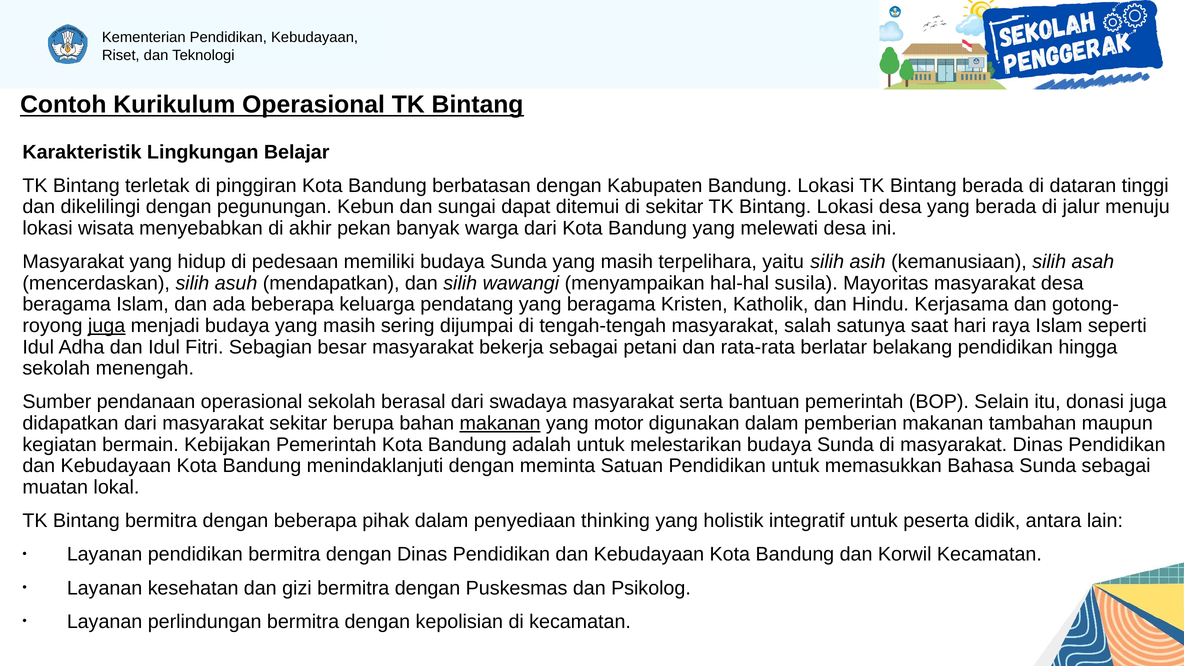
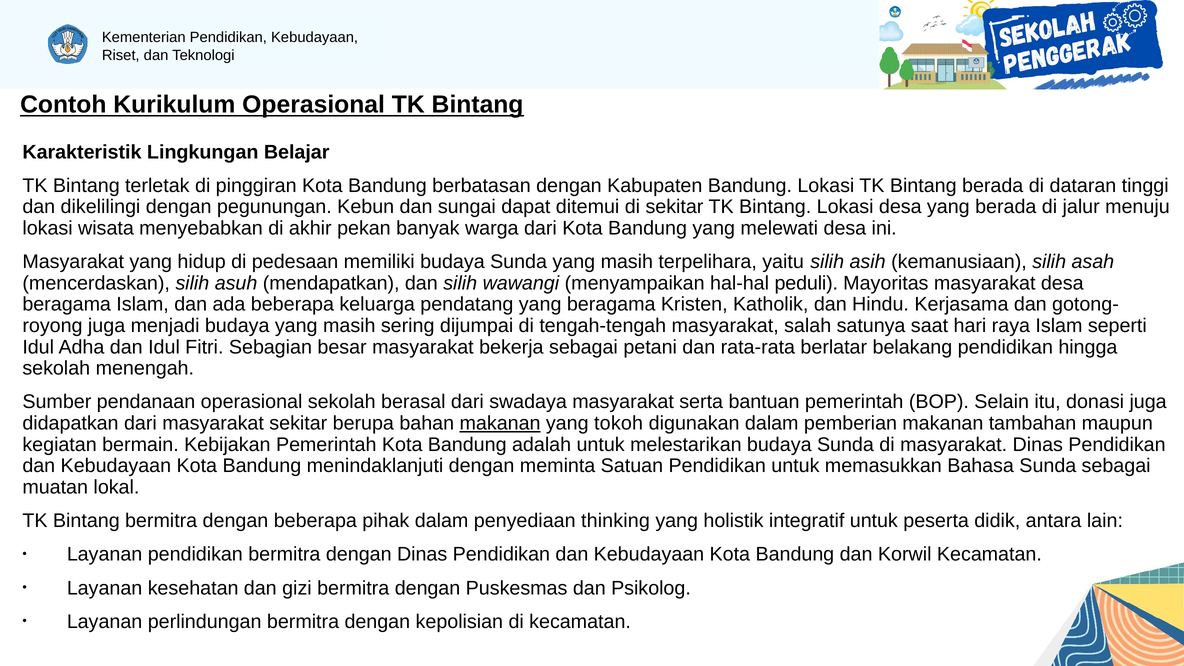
susila: susila -> peduli
juga at (107, 326) underline: present -> none
motor: motor -> tokoh
